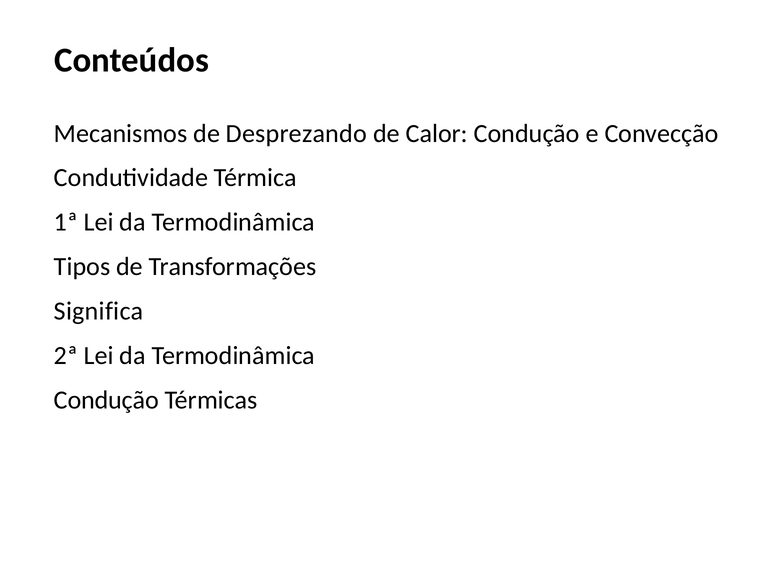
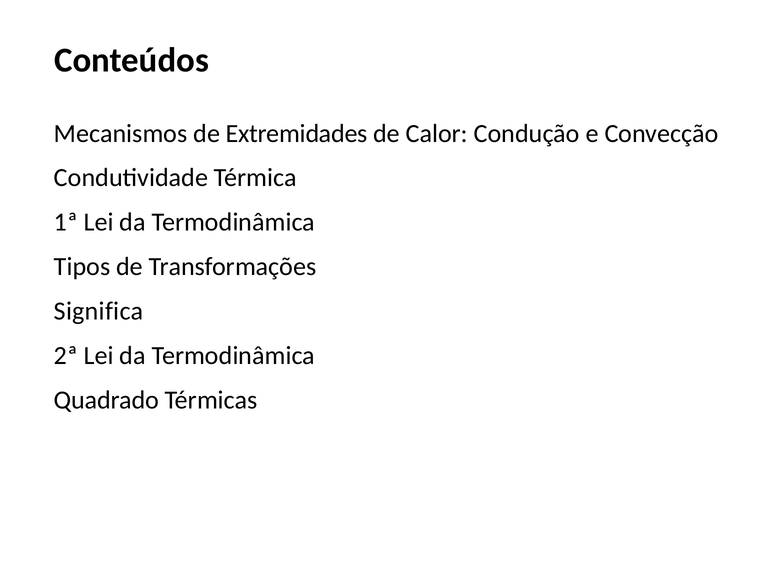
Desprezando: Desprezando -> Extremidades
Condução at (106, 400): Condução -> Quadrado
